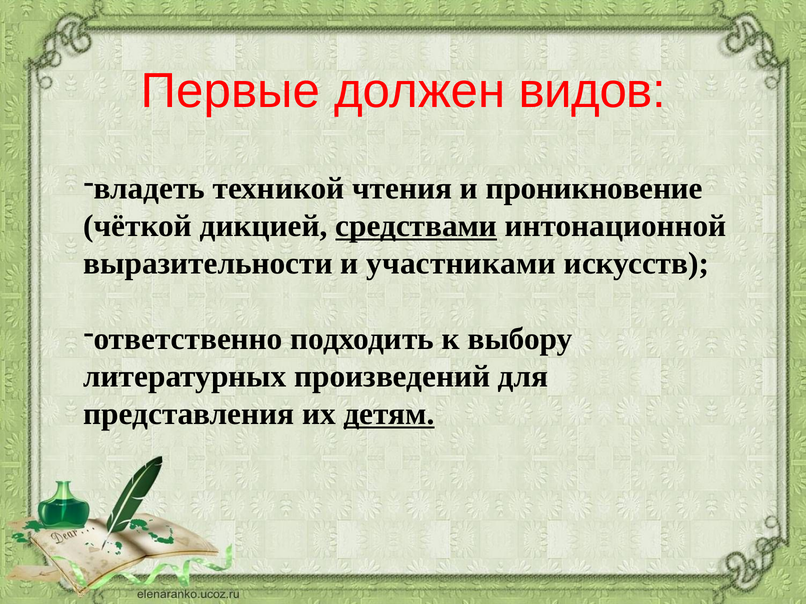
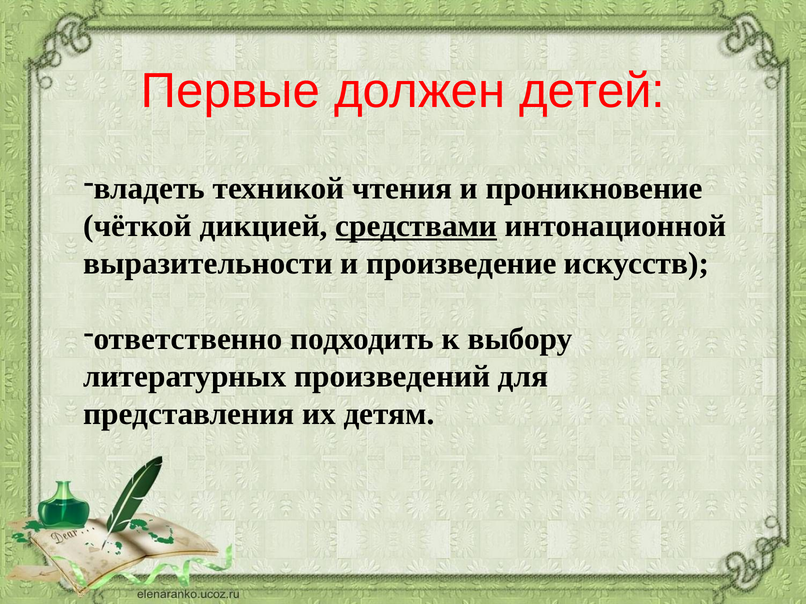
видов: видов -> детей
участниками: участниками -> произведение
детям underline: present -> none
